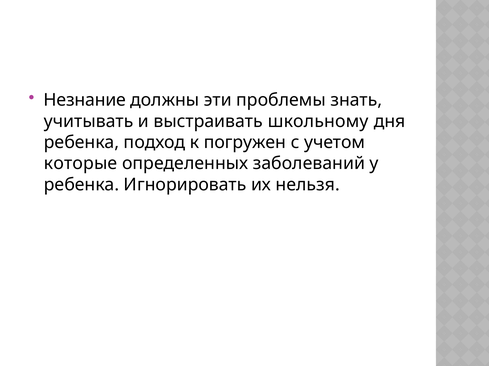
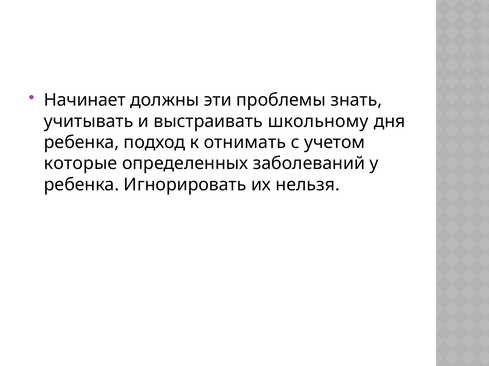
Незнание: Незнание -> Начинает
погружен: погружен -> отнимать
